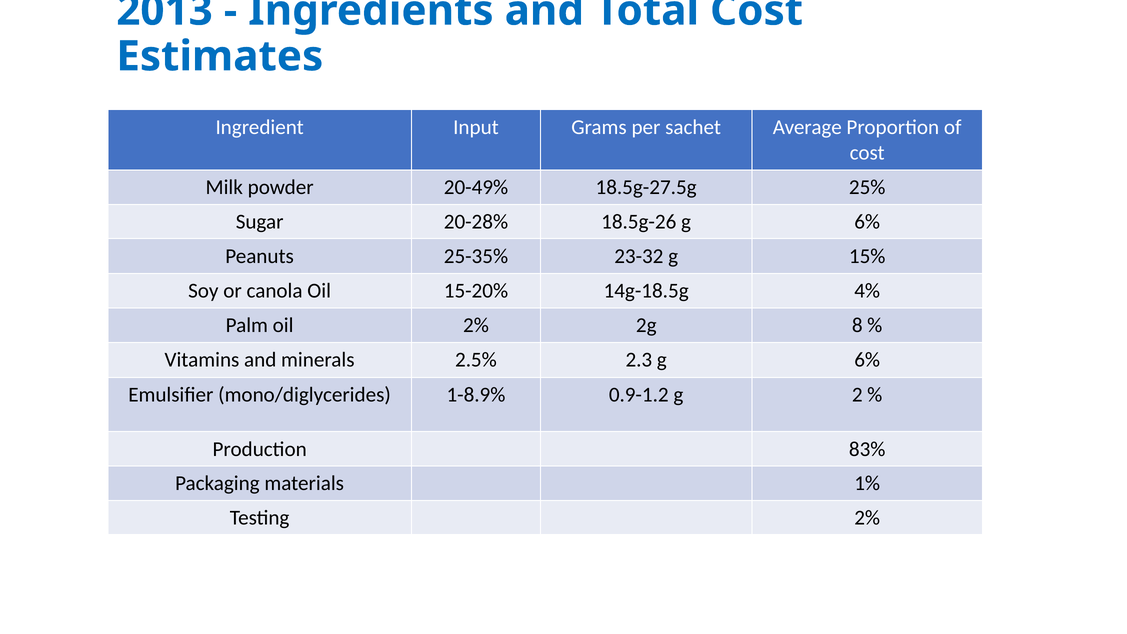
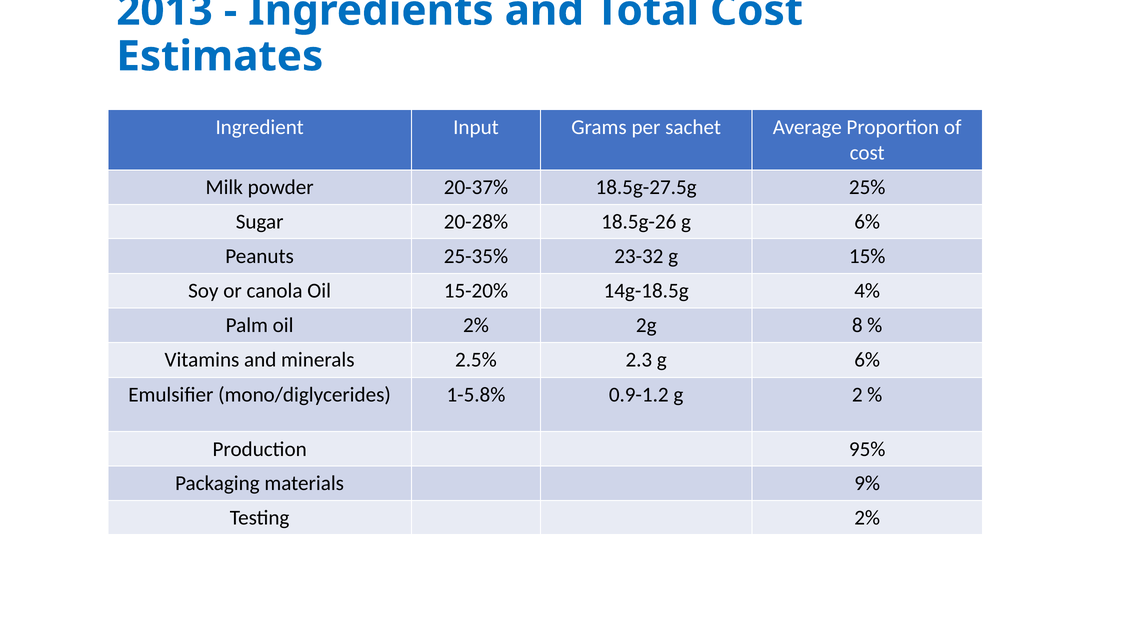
20-49%: 20-49% -> 20-37%
1-8.9%: 1-8.9% -> 1-5.8%
83%: 83% -> 95%
1%: 1% -> 9%
